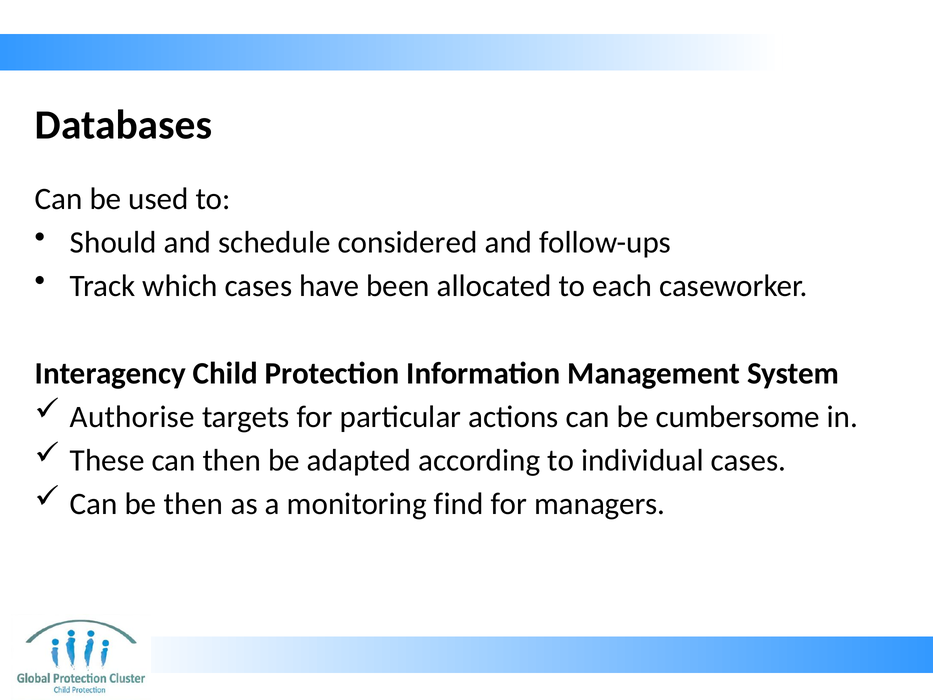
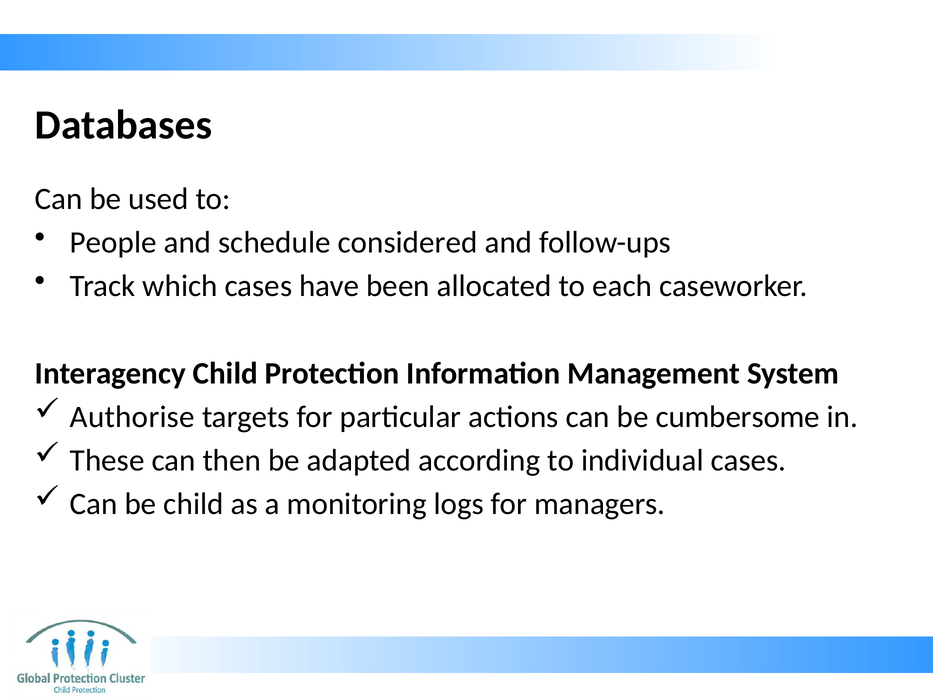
Should: Should -> People
be then: then -> child
find: find -> logs
